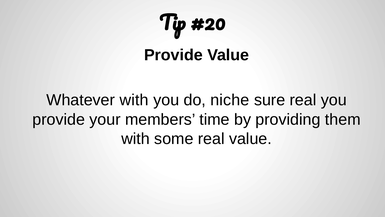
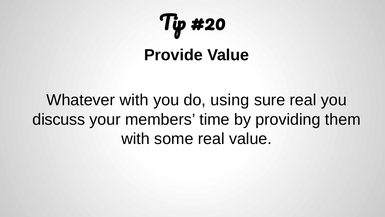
niche: niche -> using
provide at (59, 119): provide -> discuss
